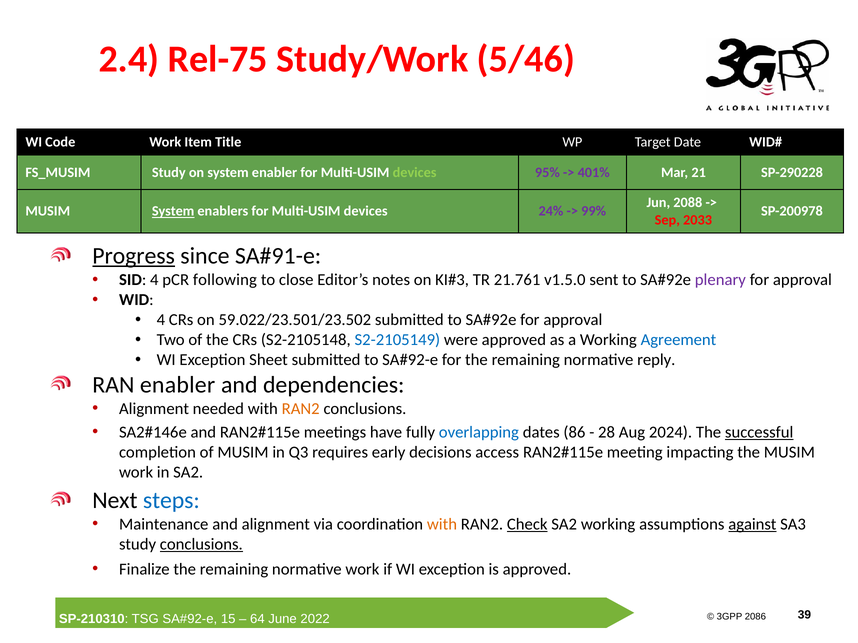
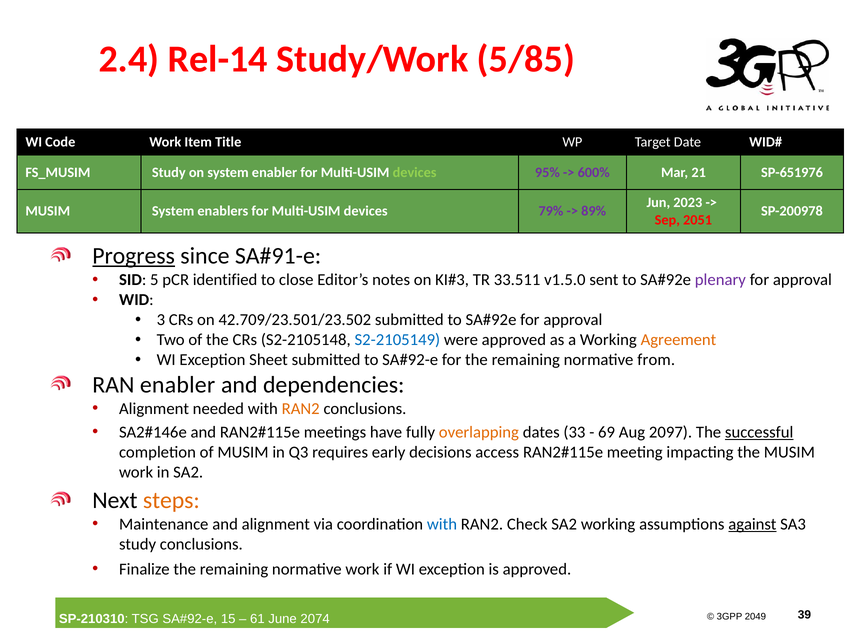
Rel-75: Rel-75 -> Rel-14
5/46: 5/46 -> 5/85
401%: 401% -> 600%
SP-290228: SP-290228 -> SP-651976
2088: 2088 -> 2023
System at (173, 211) underline: present -> none
24%: 24% -> 79%
99%: 99% -> 89%
2033: 2033 -> 2051
SID 4: 4 -> 5
following: following -> identified
21.761: 21.761 -> 33.511
4 at (161, 320): 4 -> 3
59.022/23.501/23.502: 59.022/23.501/23.502 -> 42.709/23.501/23.502
Agreement colour: blue -> orange
reply: reply -> from
overlapping colour: blue -> orange
86: 86 -> 33
28: 28 -> 69
2024: 2024 -> 2097
steps colour: blue -> orange
with at (442, 525) colour: orange -> blue
Check underline: present -> none
conclusions at (201, 545) underline: present -> none
2086: 2086 -> 2049
64: 64 -> 61
2022: 2022 -> 2074
